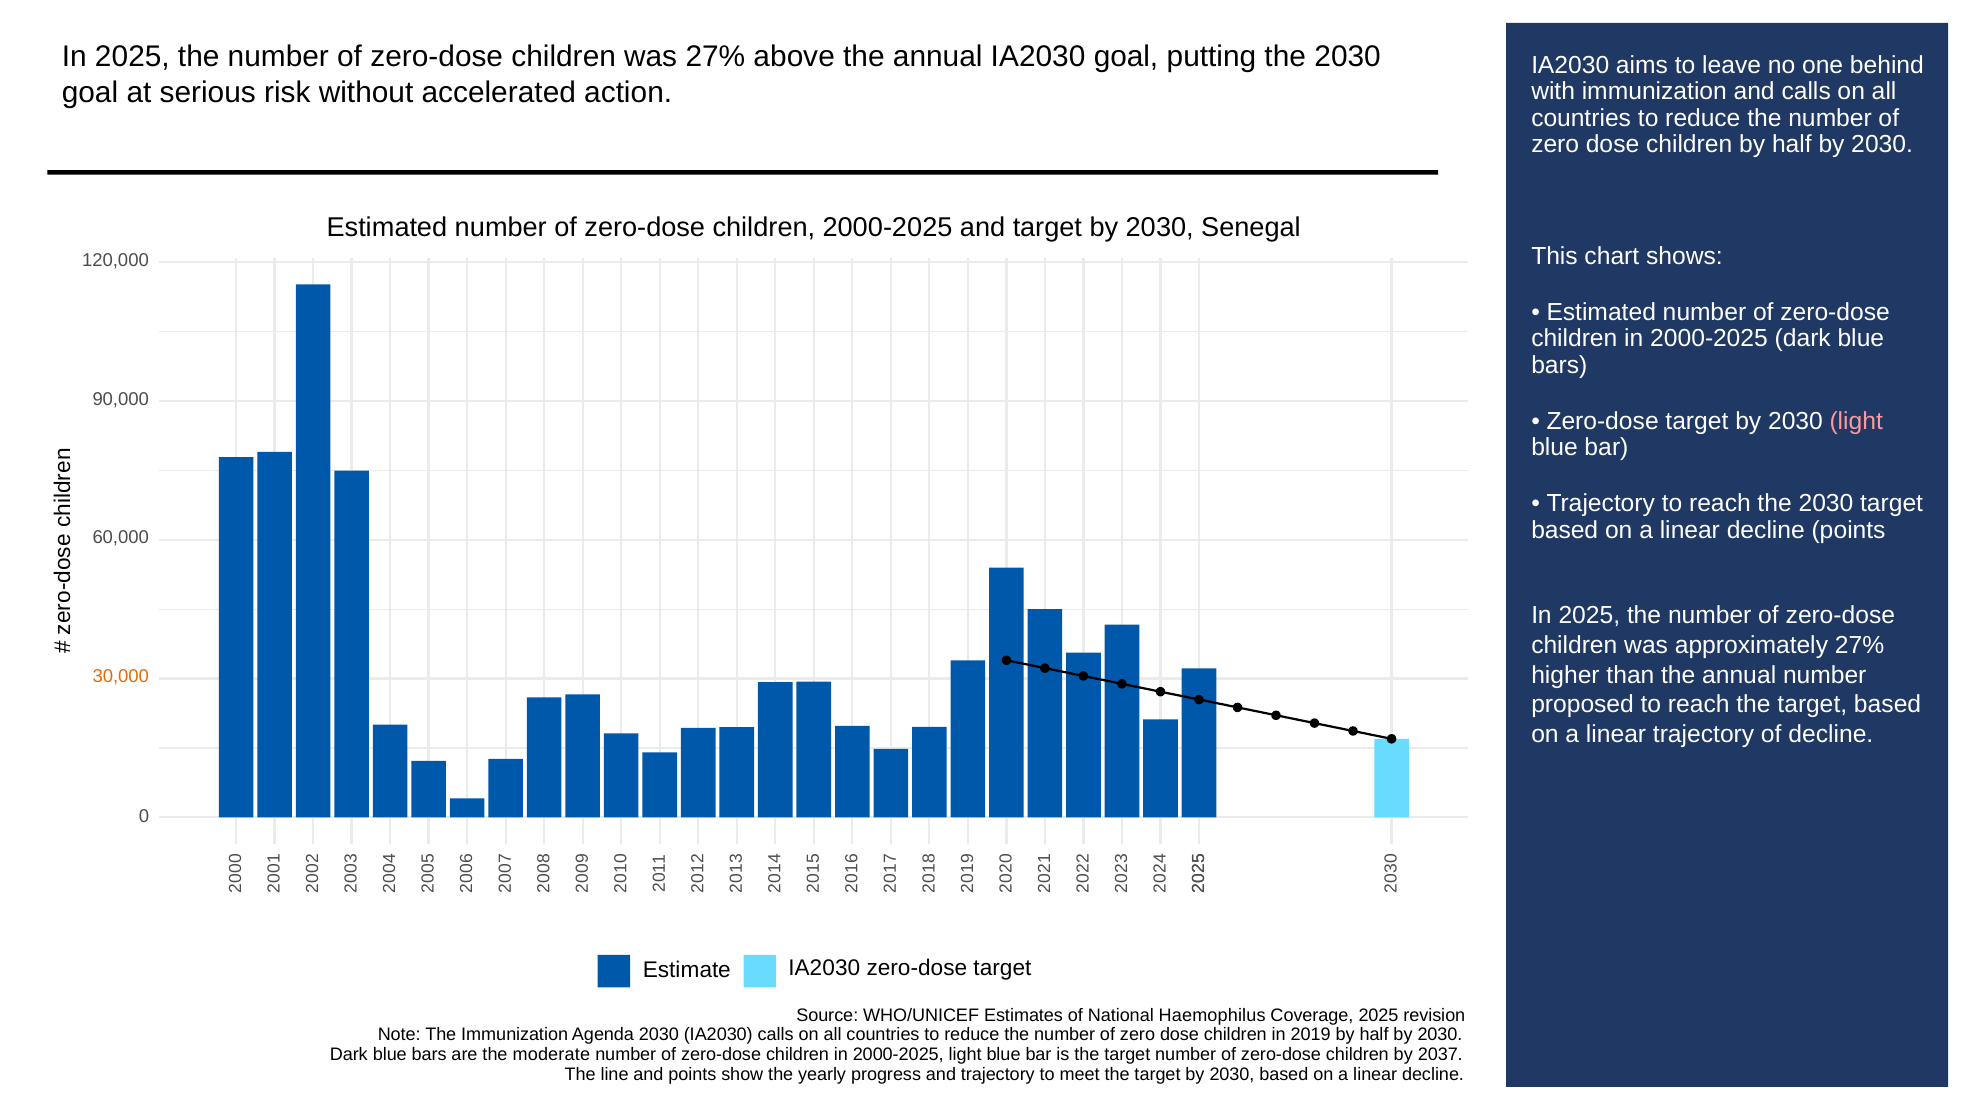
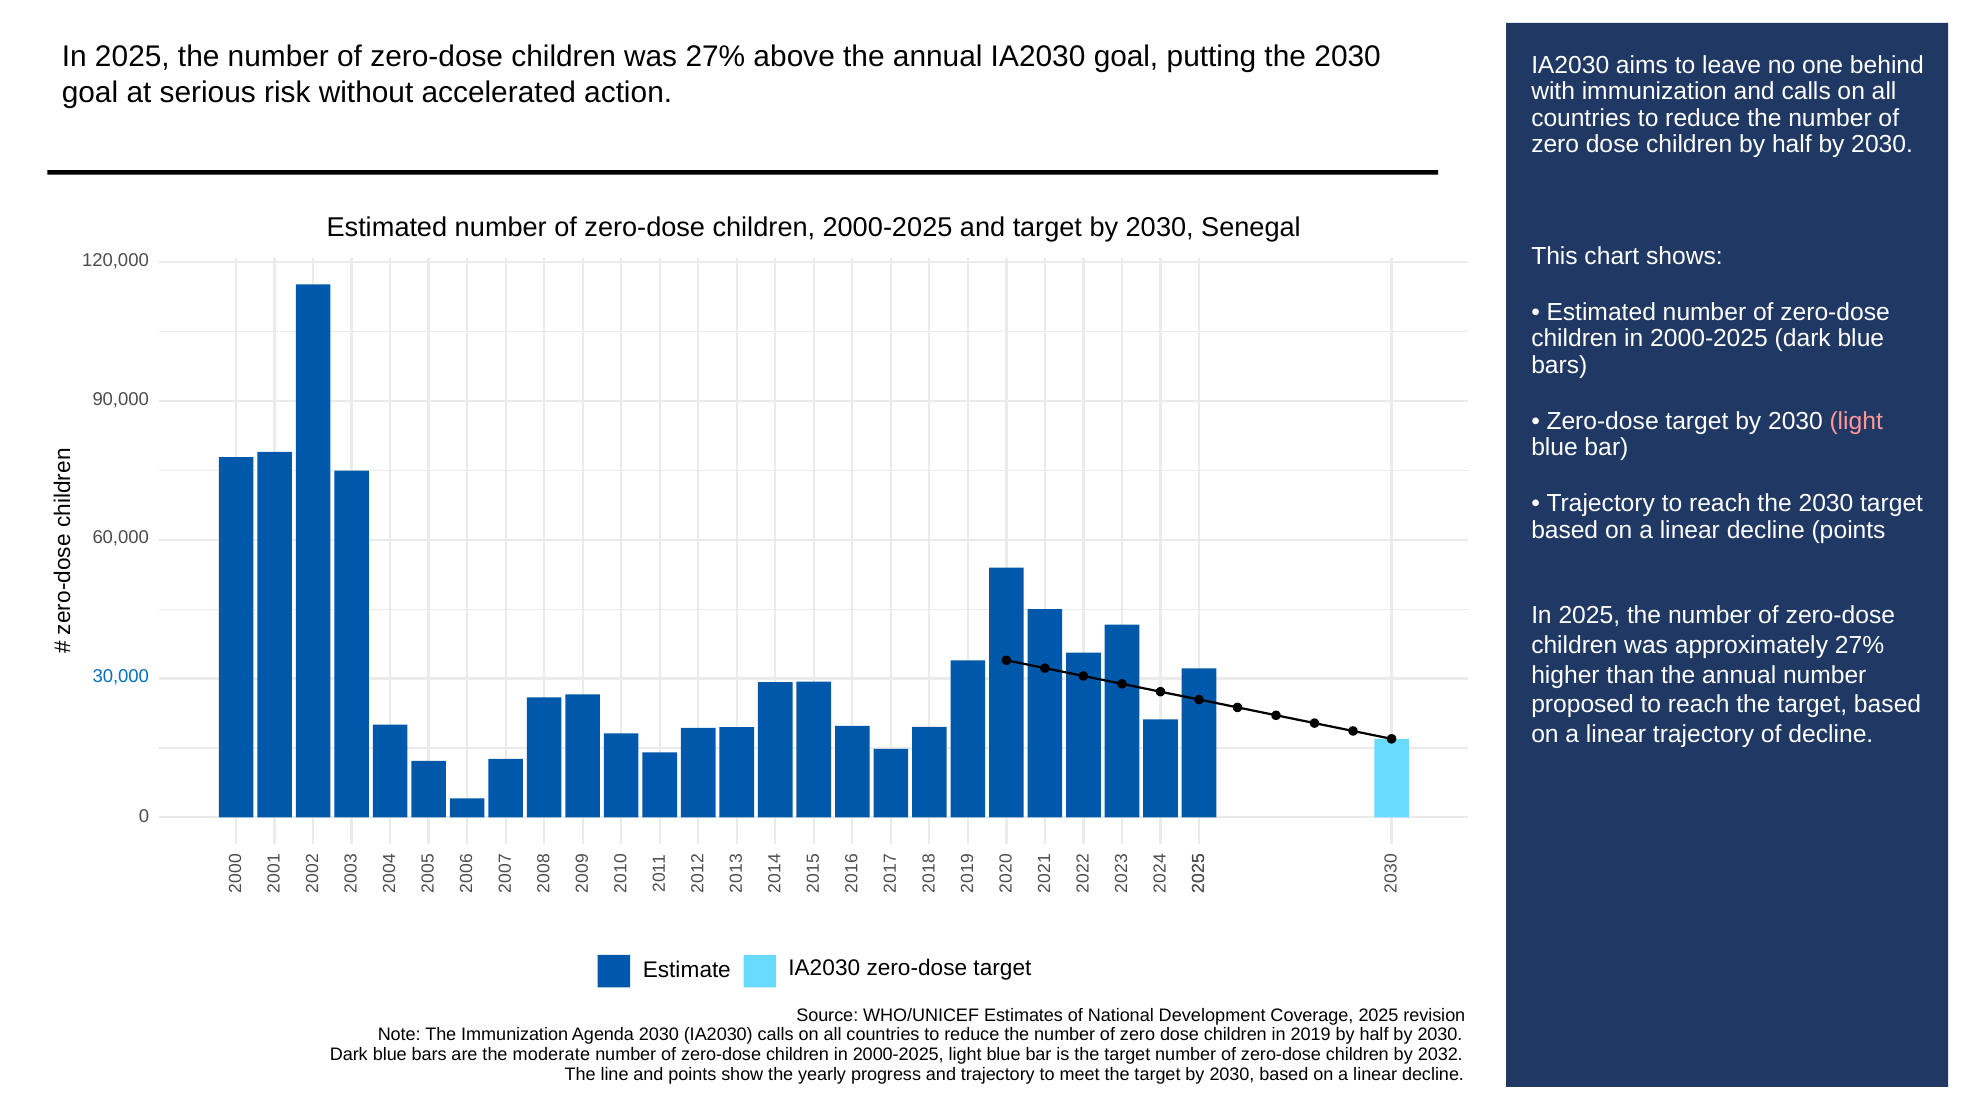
30,000 colour: orange -> blue
Haemophilus: Haemophilus -> Development
2037: 2037 -> 2032
